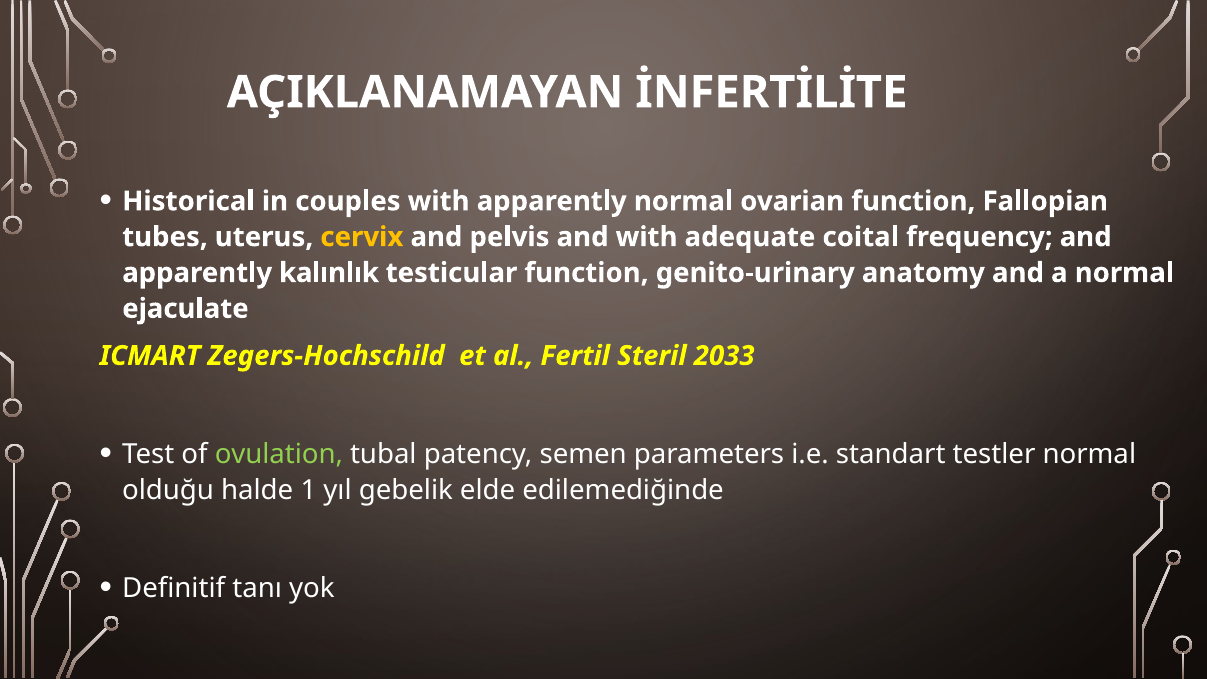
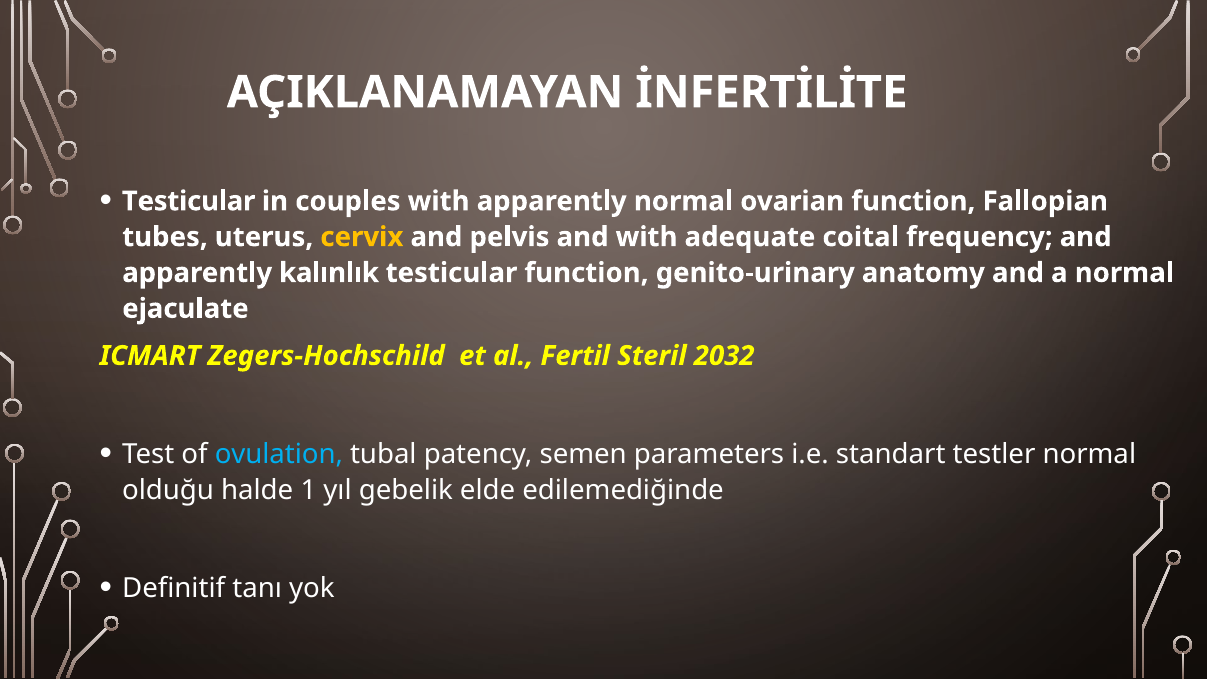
Historical at (188, 201): Historical -> Testicular
2033: 2033 -> 2032
ovulation colour: light green -> light blue
